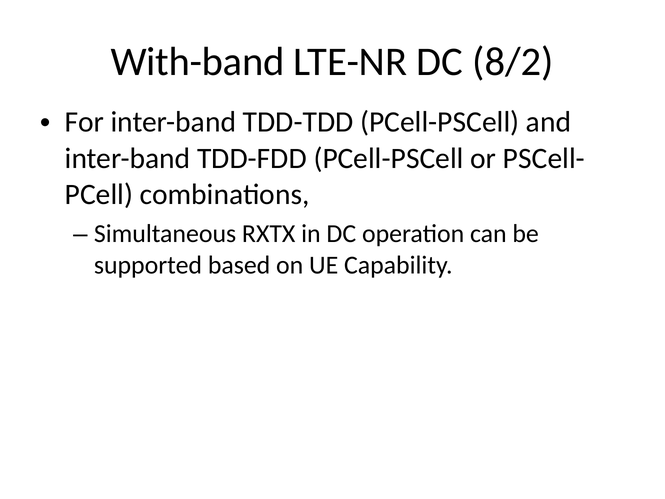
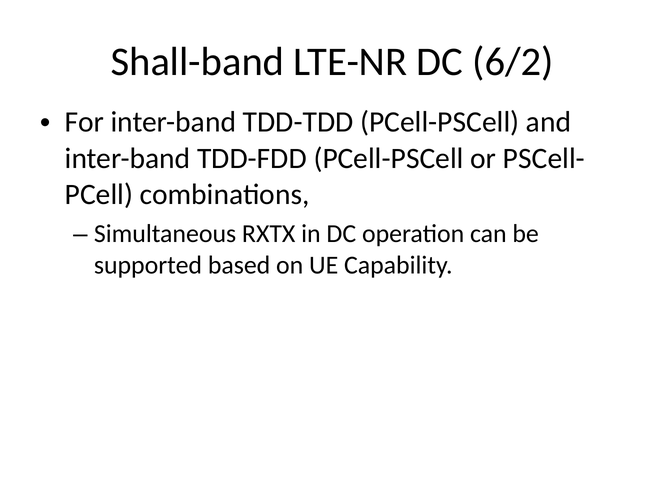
With-band: With-band -> Shall-band
8/2: 8/2 -> 6/2
